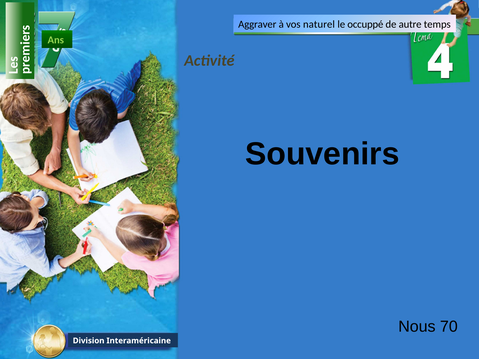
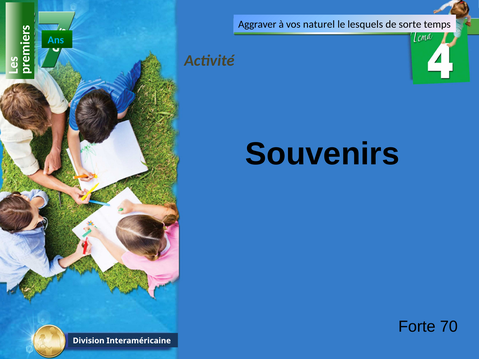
occuppé: occuppé -> lesquels
autre: autre -> sorte
Ans colour: light green -> light blue
Nous: Nous -> Forte
